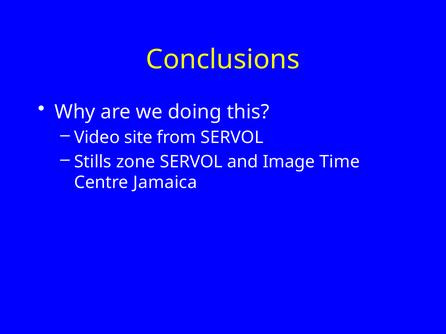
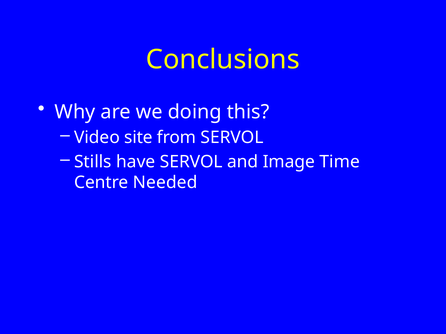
zone: zone -> have
Jamaica: Jamaica -> Needed
